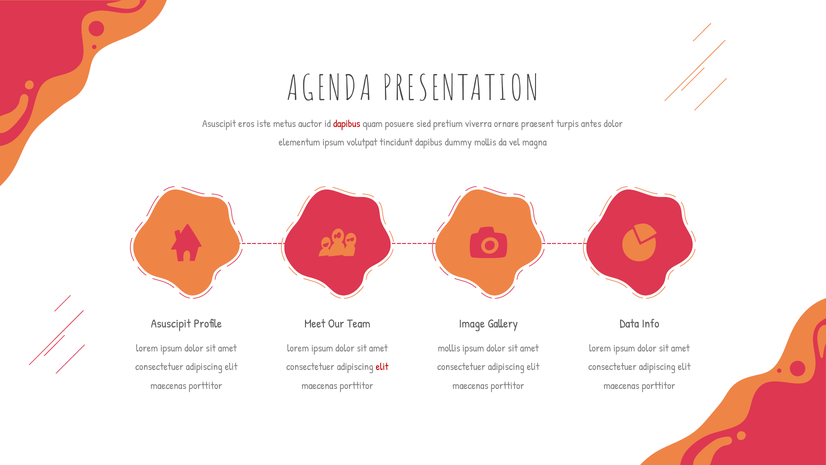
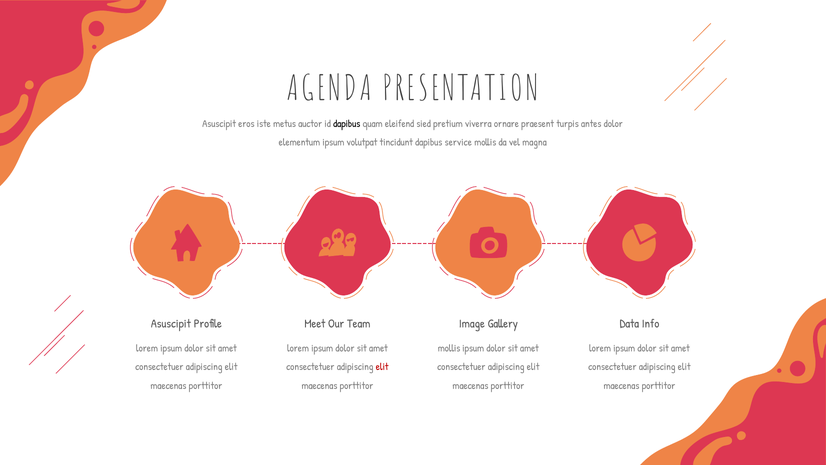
dapibus at (347, 124) colour: red -> black
posuere: posuere -> eleifend
dummy: dummy -> service
